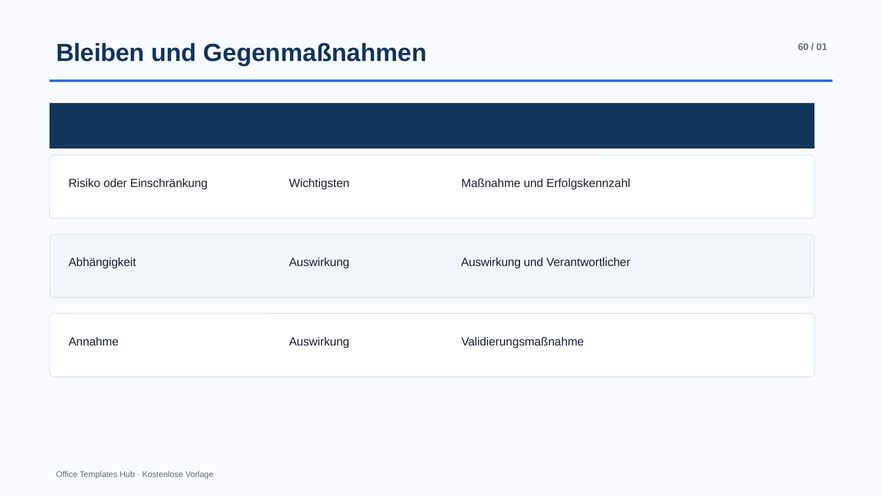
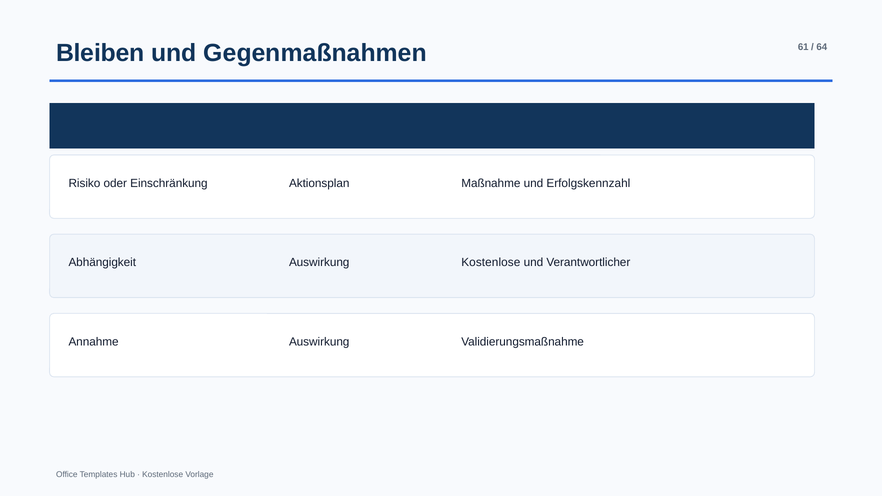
60: 60 -> 61
01: 01 -> 64
Wichtigsten: Wichtigsten -> Aktionsplan
Auswirkung Auswirkung: Auswirkung -> Kostenlose
